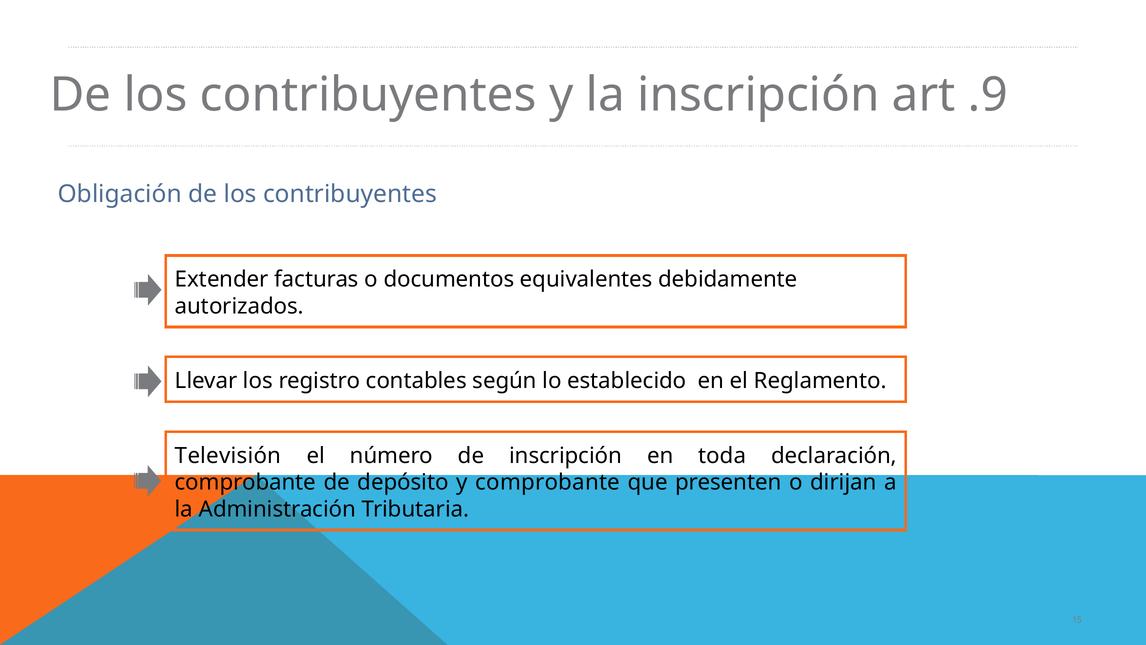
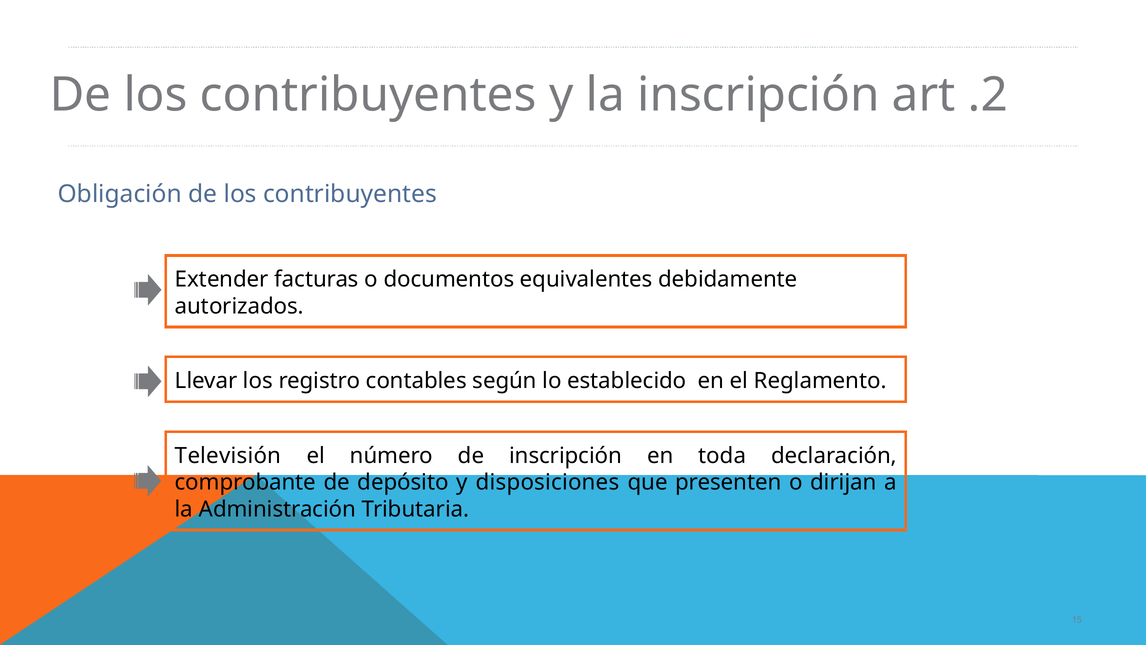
.9: .9 -> .2
y comprobante: comprobante -> disposiciones
